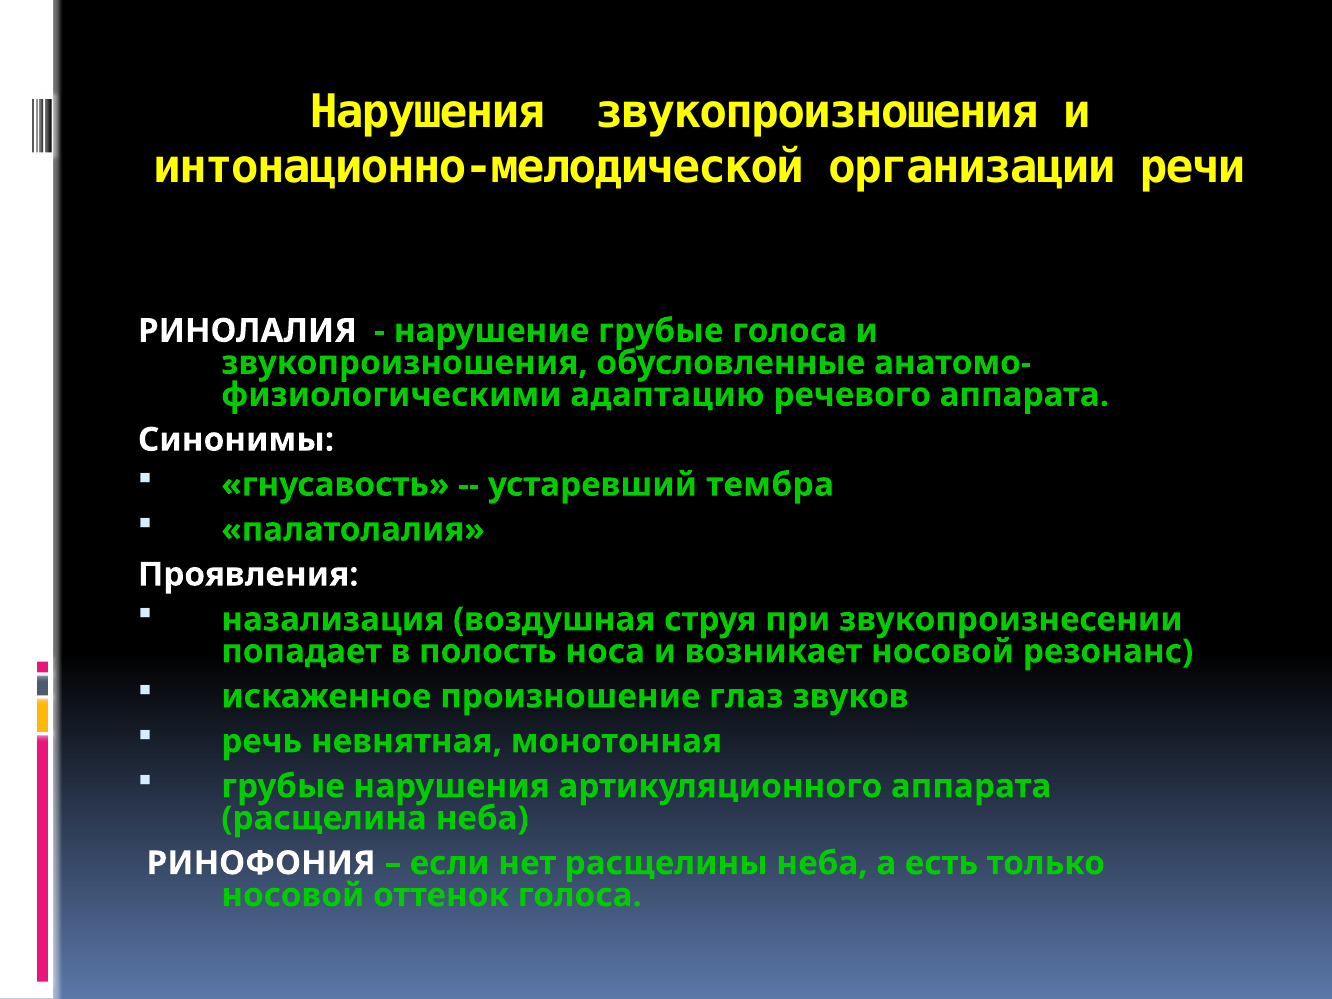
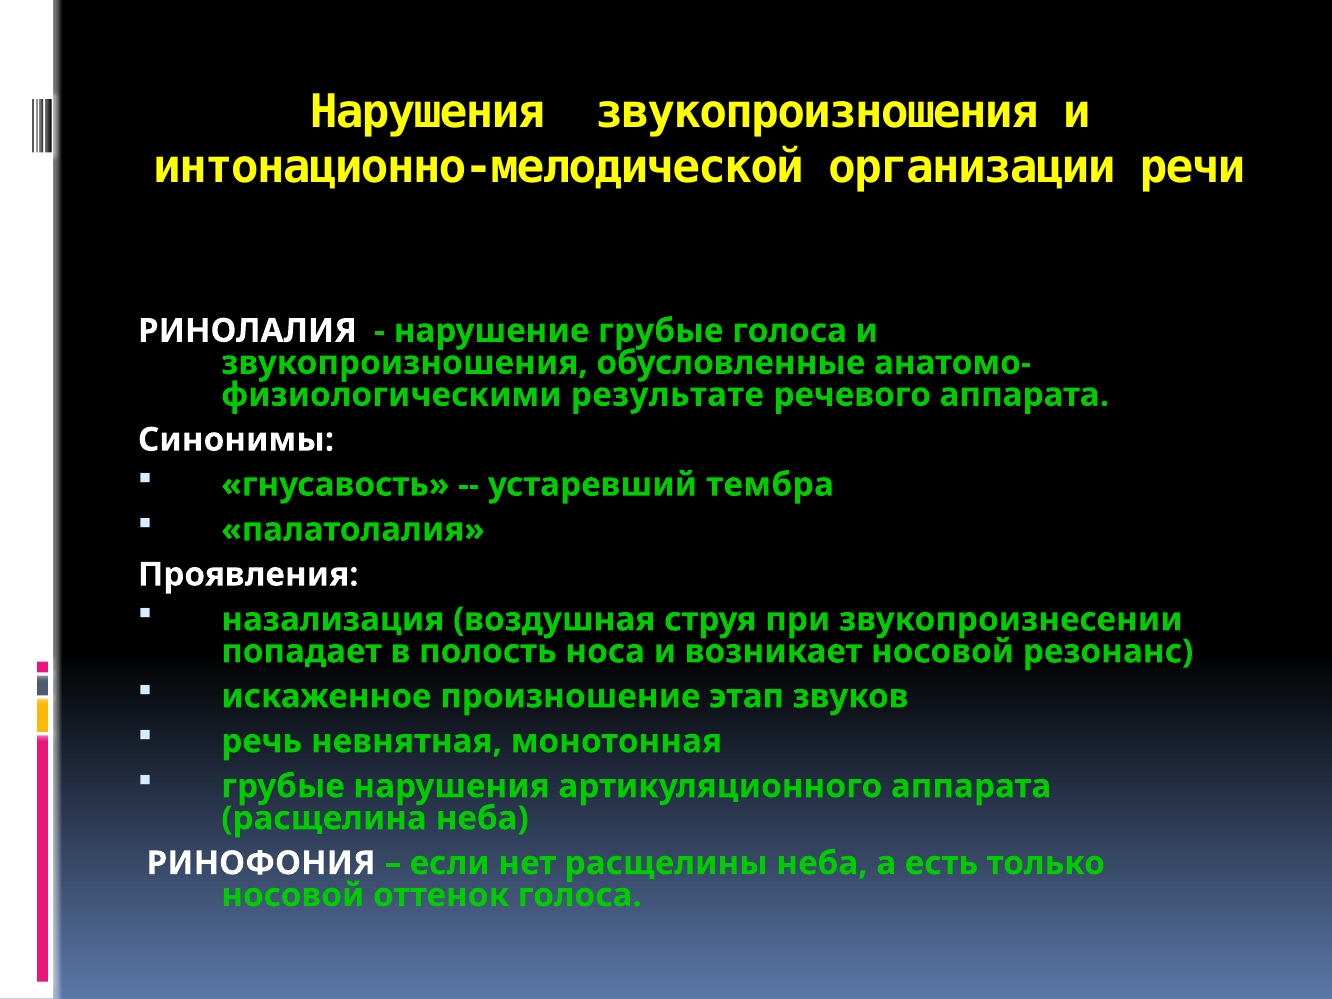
адаптацию: адаптацию -> результате
глаз: глаз -> этап
